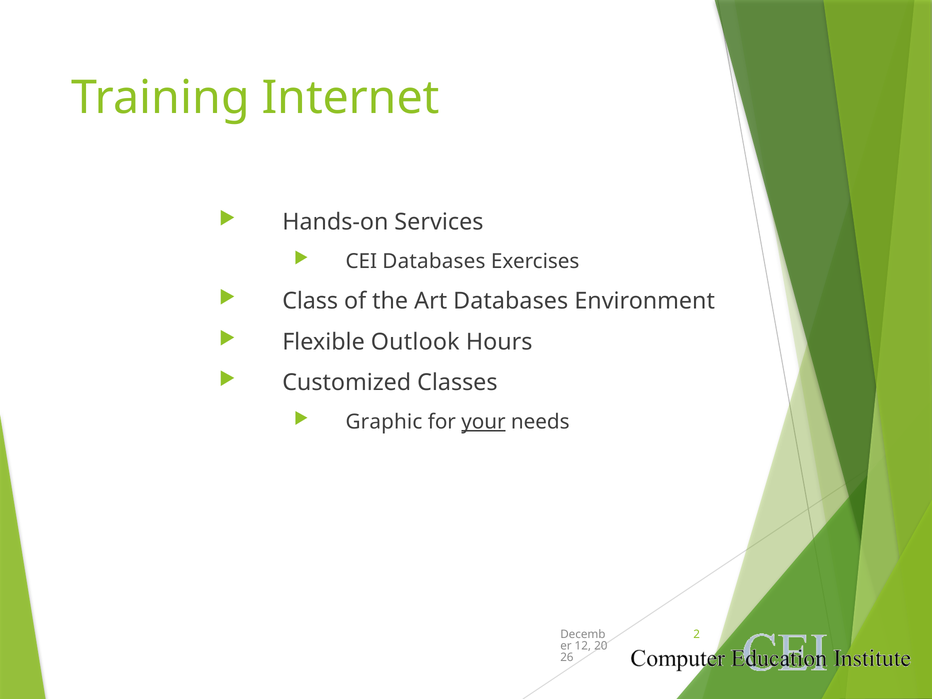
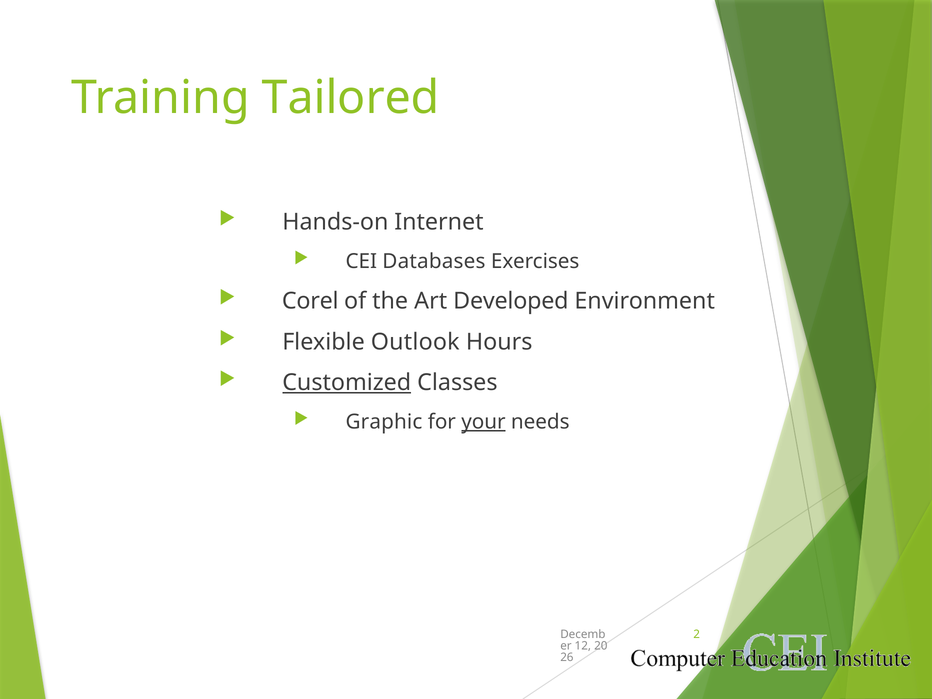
Internet: Internet -> Tailored
Services: Services -> Internet
Class: Class -> Corel
Art Databases: Databases -> Developed
Customized underline: none -> present
